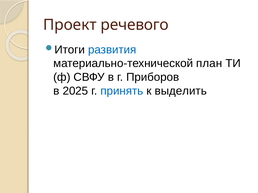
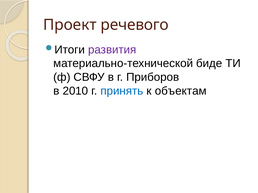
развития colour: blue -> purple
план: план -> биде
2025: 2025 -> 2010
выделить: выделить -> объектам
